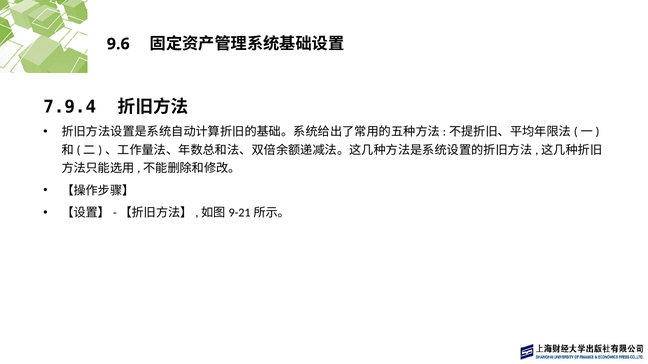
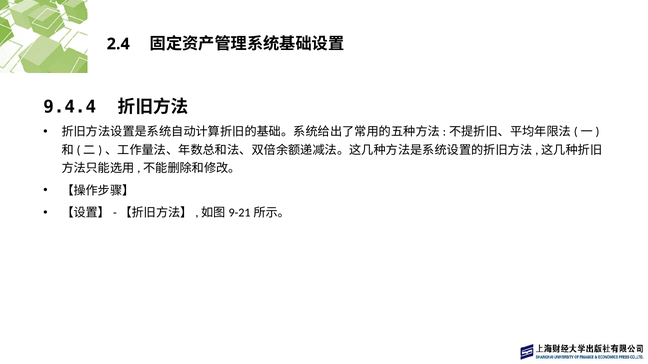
9.6: 9.6 -> 2.4
7.9.4: 7.9.4 -> 9.4.4
